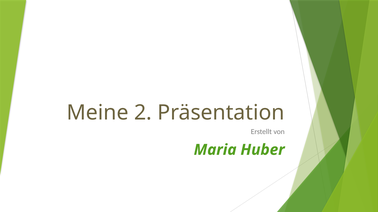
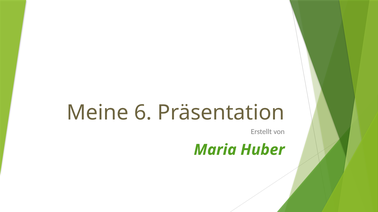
2: 2 -> 6
